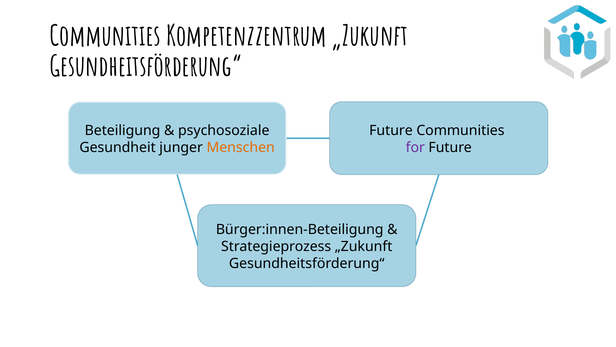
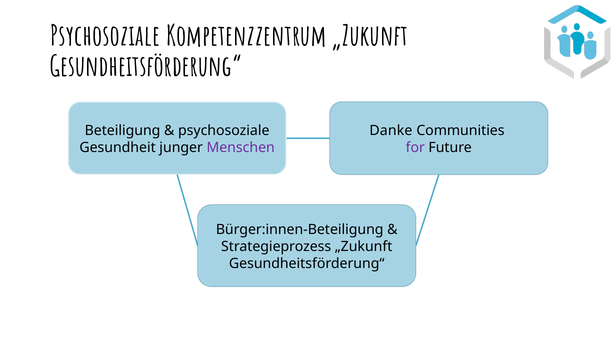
Communities at (105, 37): Communities -> Psychosoziale
Future at (391, 130): Future -> Danke
Menschen colour: orange -> purple
